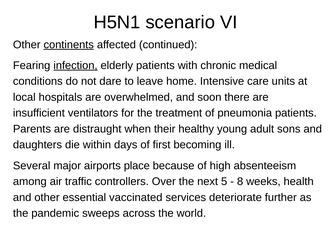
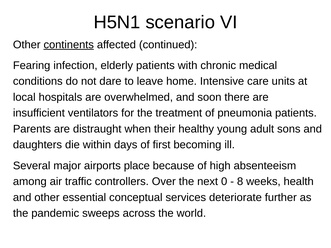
infection underline: present -> none
5: 5 -> 0
vaccinated: vaccinated -> conceptual
